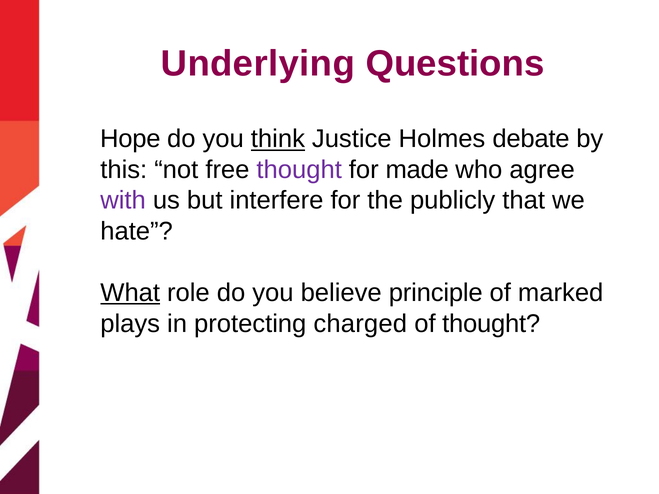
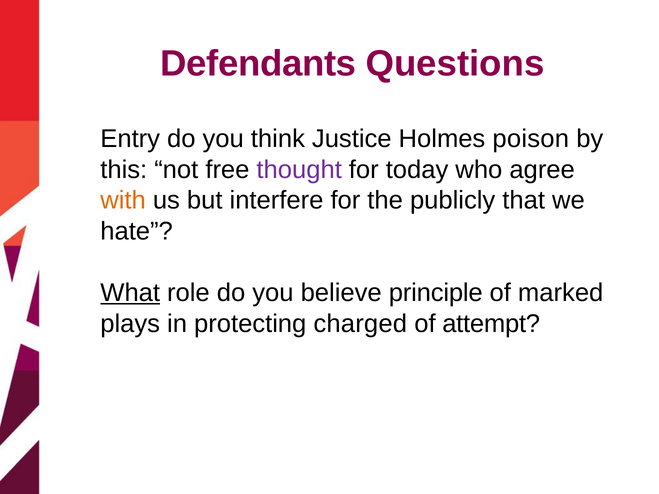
Underlying: Underlying -> Defendants
Hope: Hope -> Entry
think underline: present -> none
debate: debate -> poison
made: made -> today
with colour: purple -> orange
of thought: thought -> attempt
